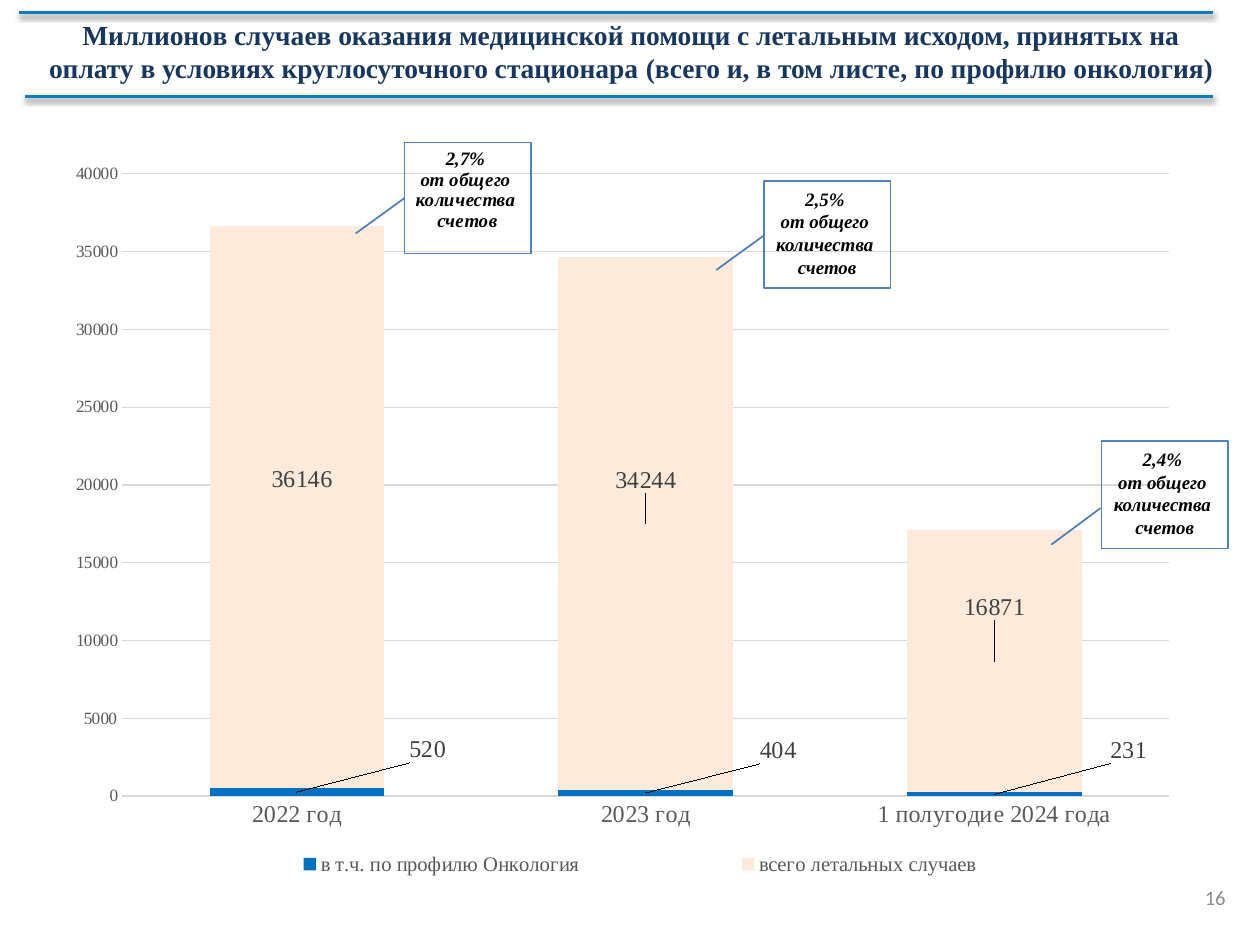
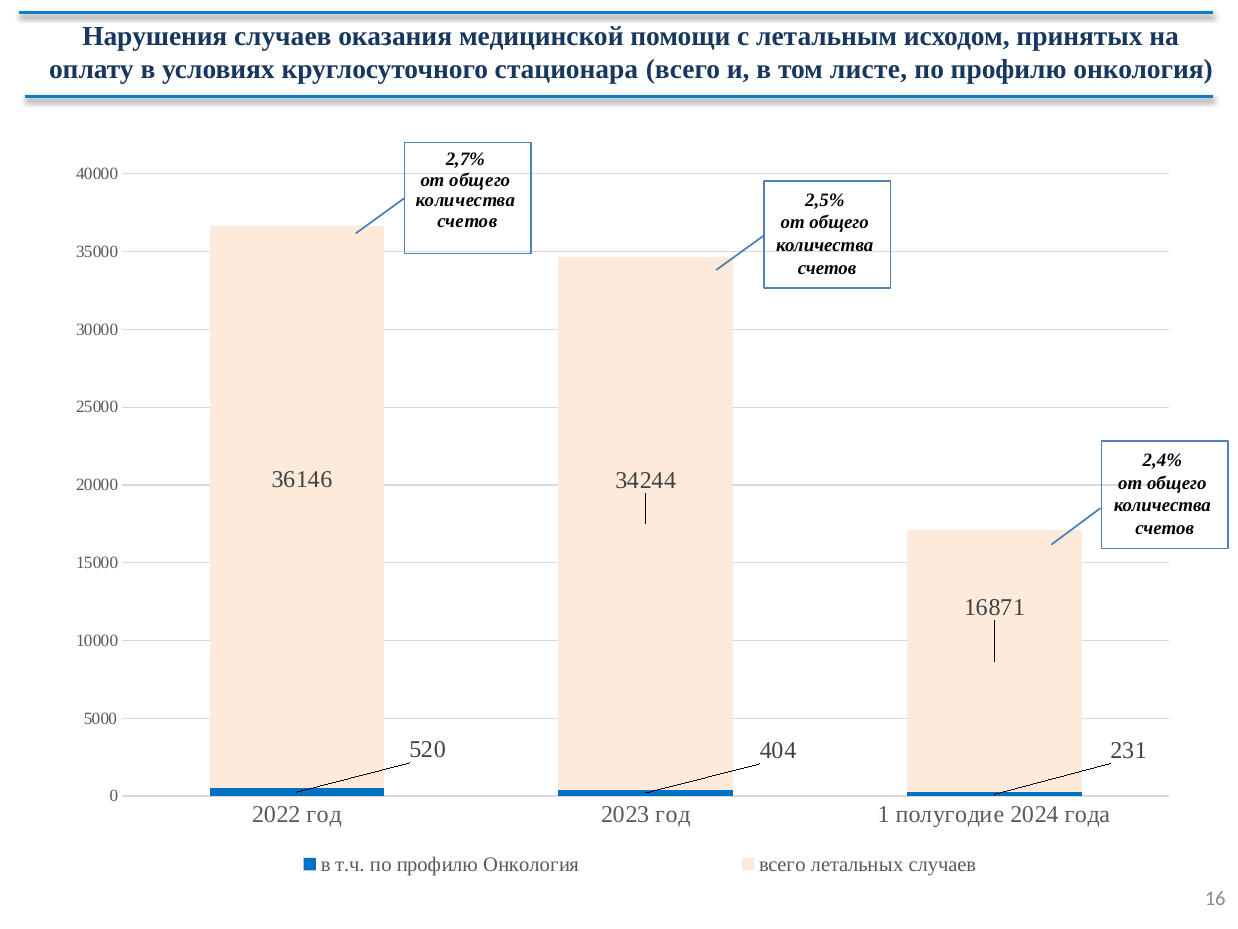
Миллионов: Миллионов -> Нарушения
